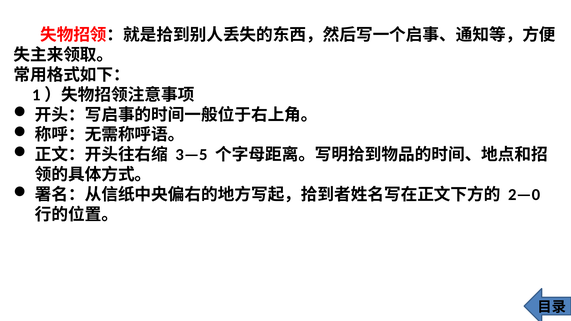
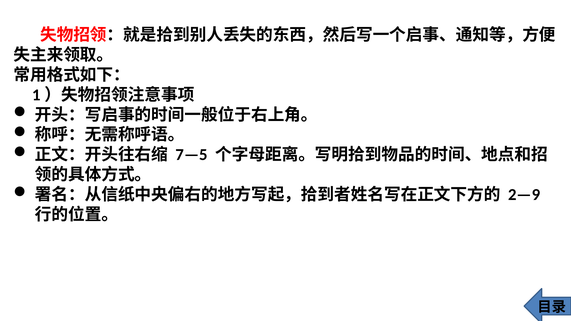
3—5: 3—5 -> 7—5
2—0: 2—0 -> 2—9
